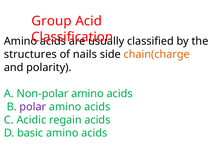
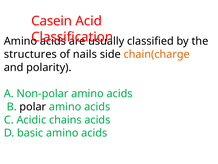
Group: Group -> Casein
polar colour: purple -> black
regain: regain -> chains
